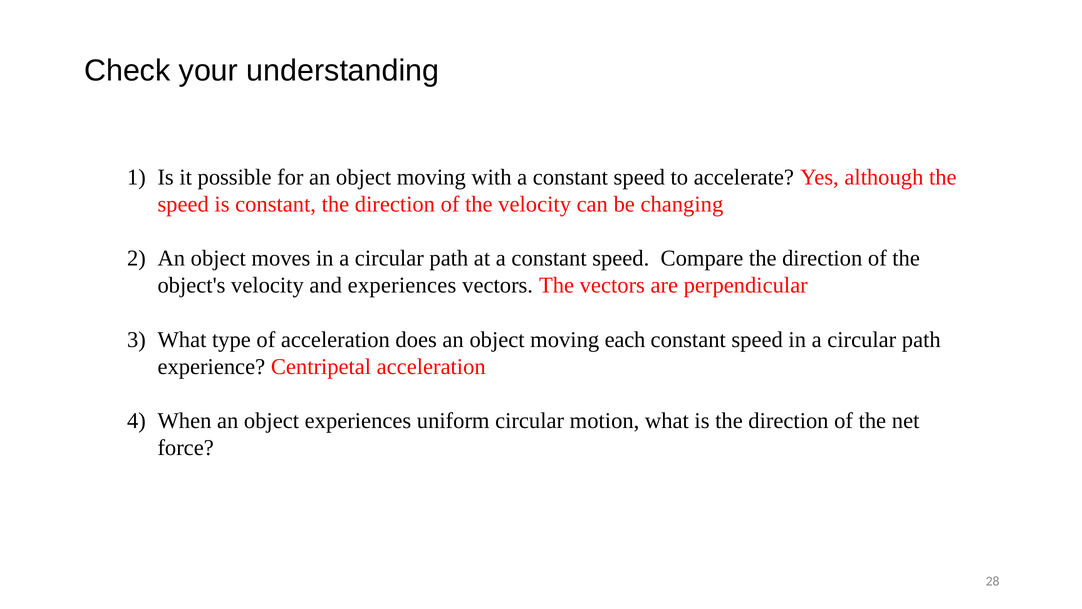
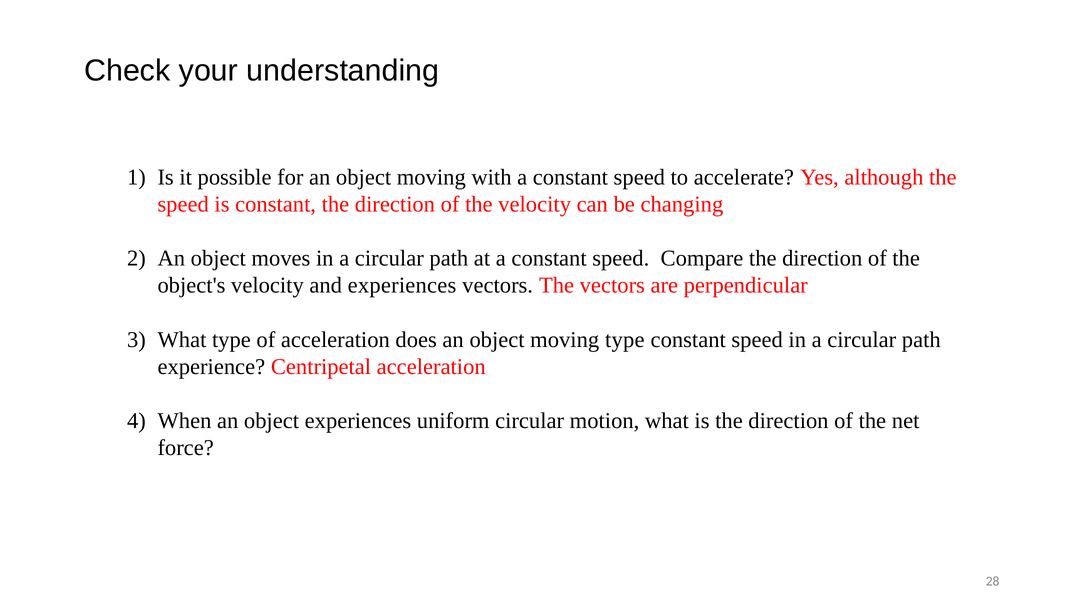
moving each: each -> type
